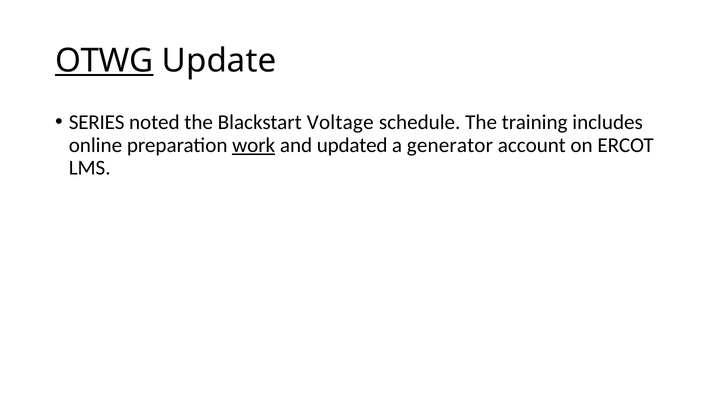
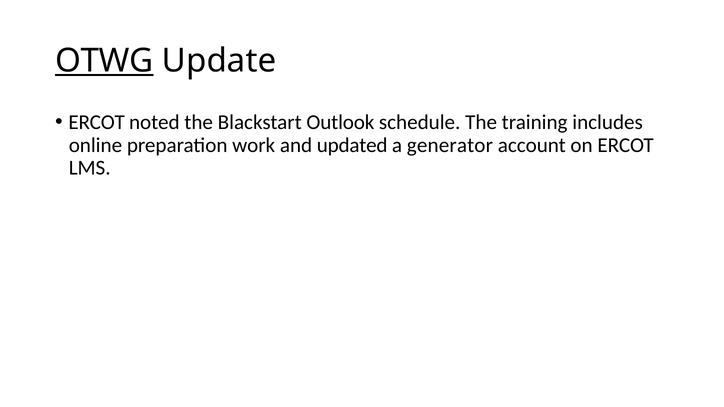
SERIES at (97, 122): SERIES -> ERCOT
Voltage: Voltage -> Outlook
work underline: present -> none
